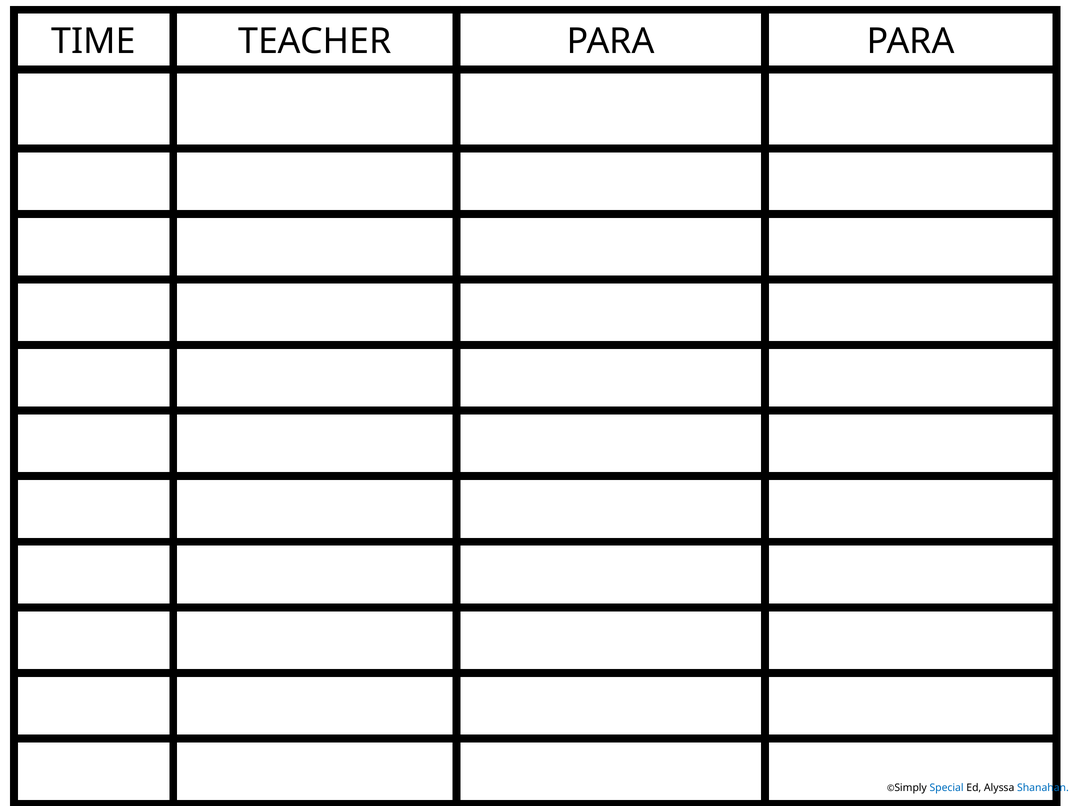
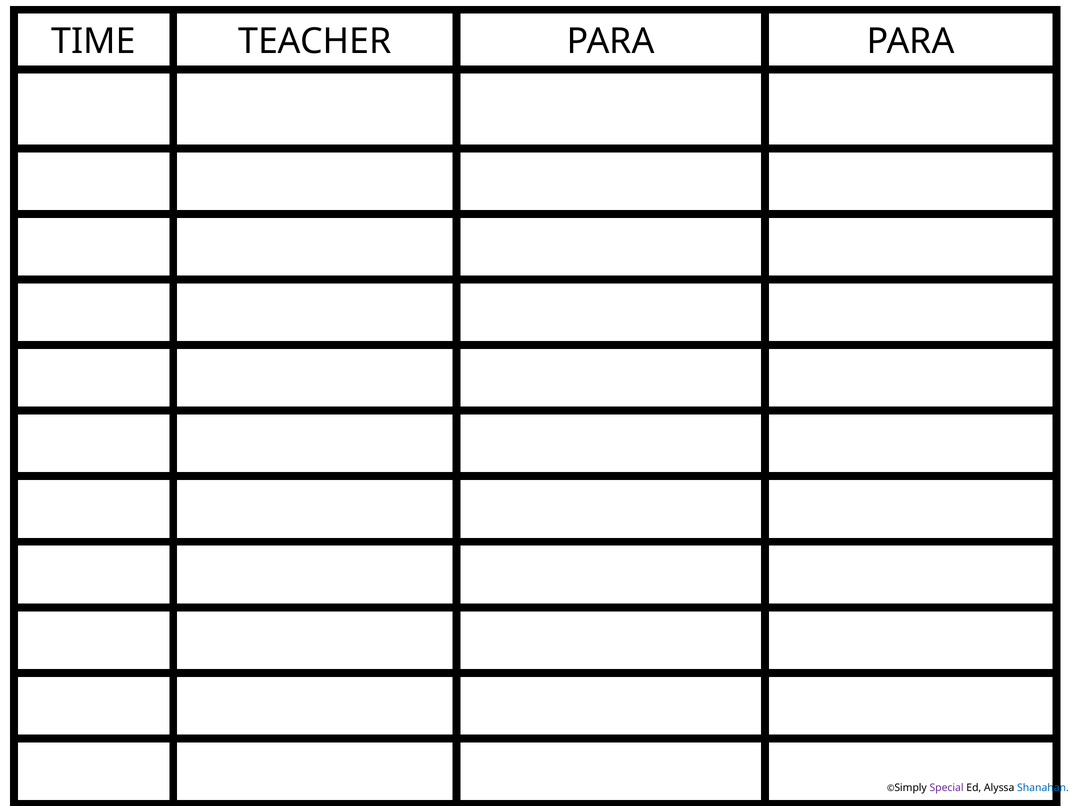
Special colour: blue -> purple
